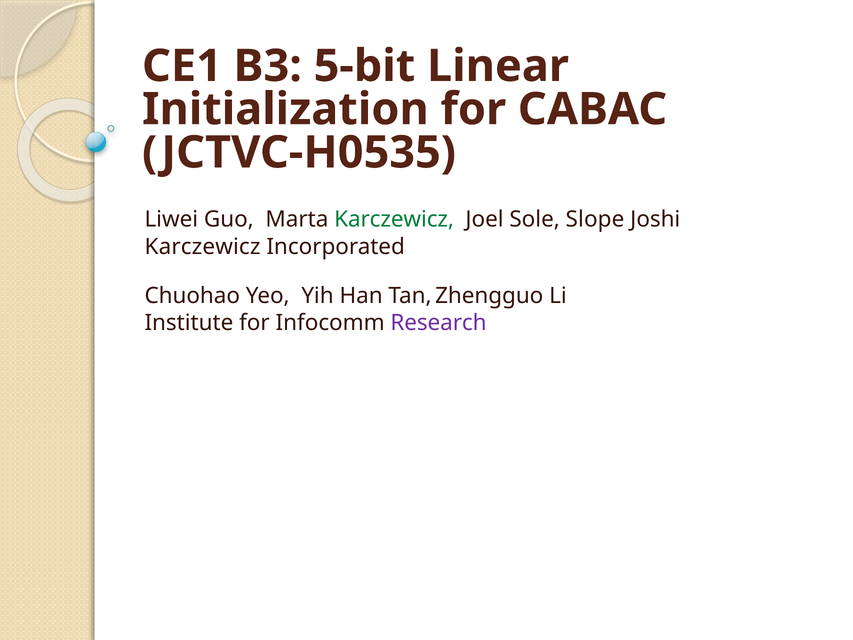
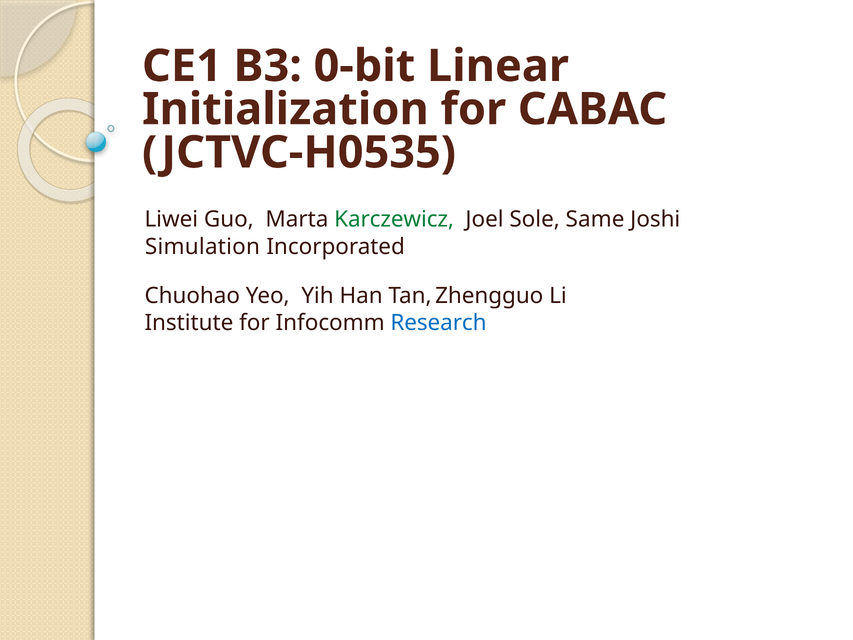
5-bit: 5-bit -> 0-bit
Slope: Slope -> Same
Karczewicz at (203, 247): Karczewicz -> Simulation
Research colour: purple -> blue
